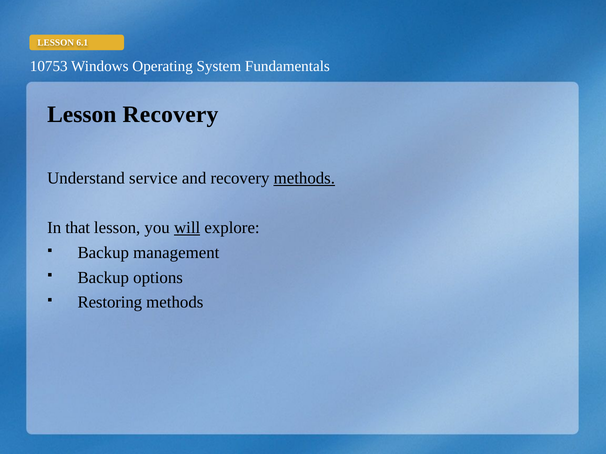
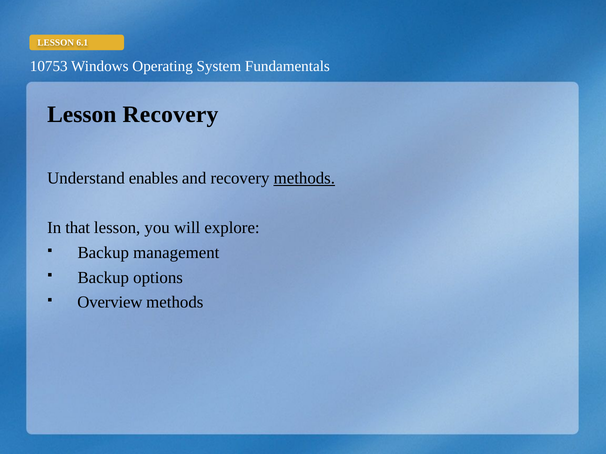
service: service -> enables
will underline: present -> none
Restoring: Restoring -> Overview
